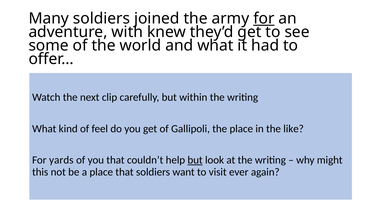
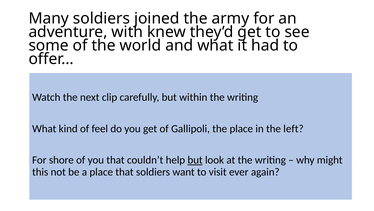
for at (264, 18) underline: present -> none
like: like -> left
yards: yards -> shore
